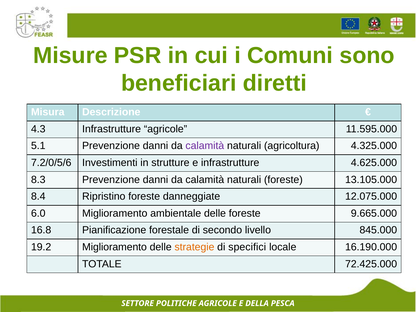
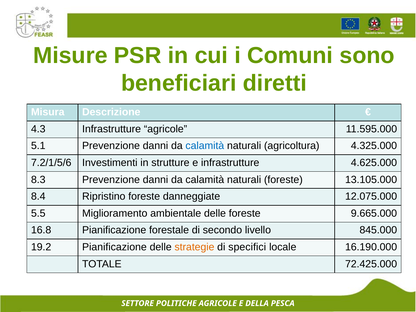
calamità at (205, 146) colour: purple -> blue
7.2/0/5/6: 7.2/0/5/6 -> 7.2/1/5/6
6.0: 6.0 -> 5.5
19.2 Miglioramento: Miglioramento -> Pianificazione
